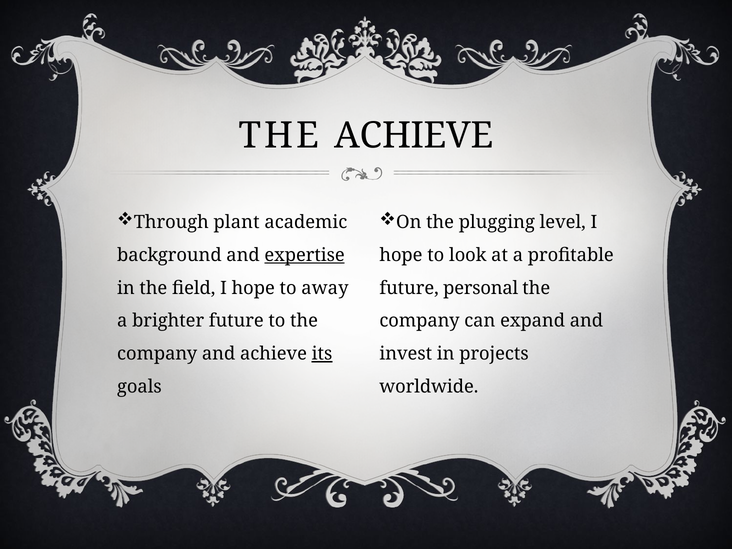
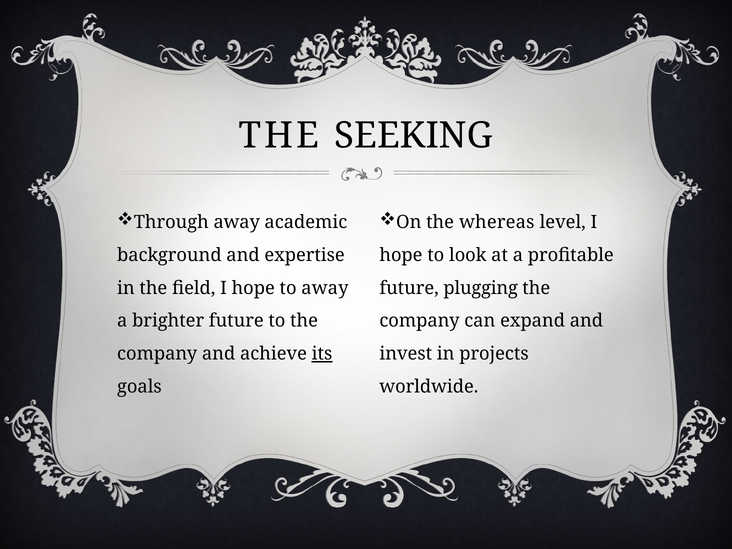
THE ACHIEVE: ACHIEVE -> SEEKING
Through plant: plant -> away
plugging: plugging -> whereas
expertise underline: present -> none
personal: personal -> plugging
